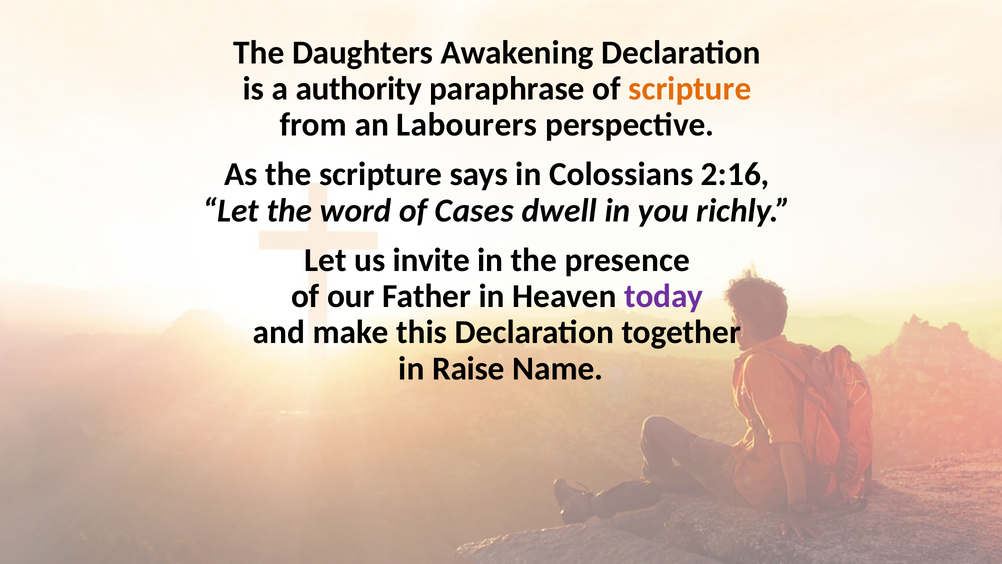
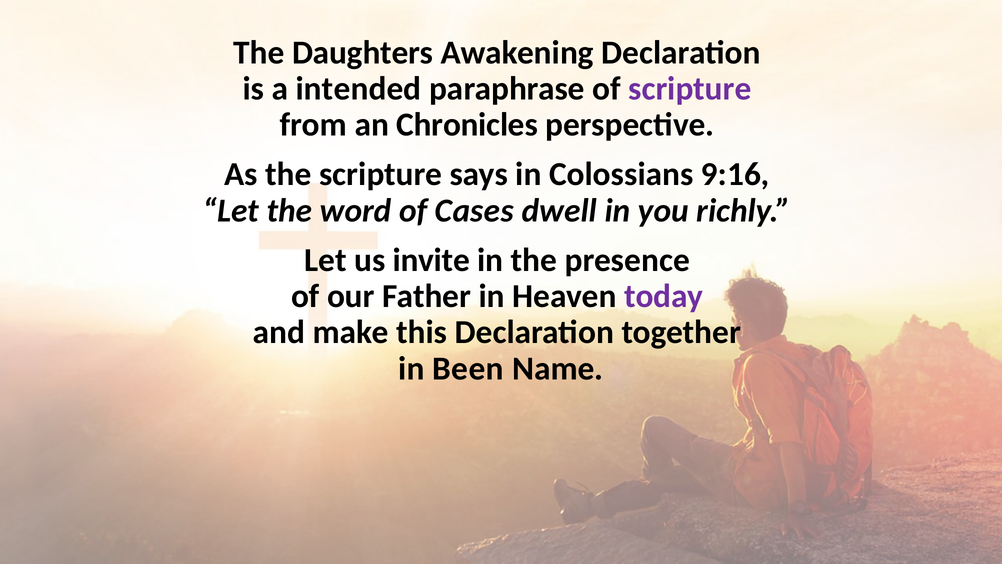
authority: authority -> intended
scripture at (690, 89) colour: orange -> purple
Labourers: Labourers -> Chronicles
2:16: 2:16 -> 9:16
Raise: Raise -> Been
